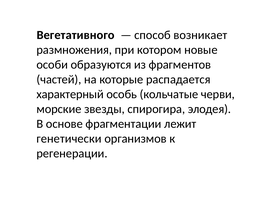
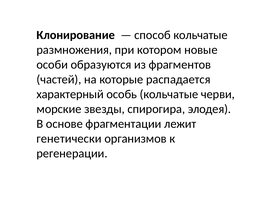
Вегетативного: Вегетативного -> Клонирование
способ возникает: возникает -> кольчатые
